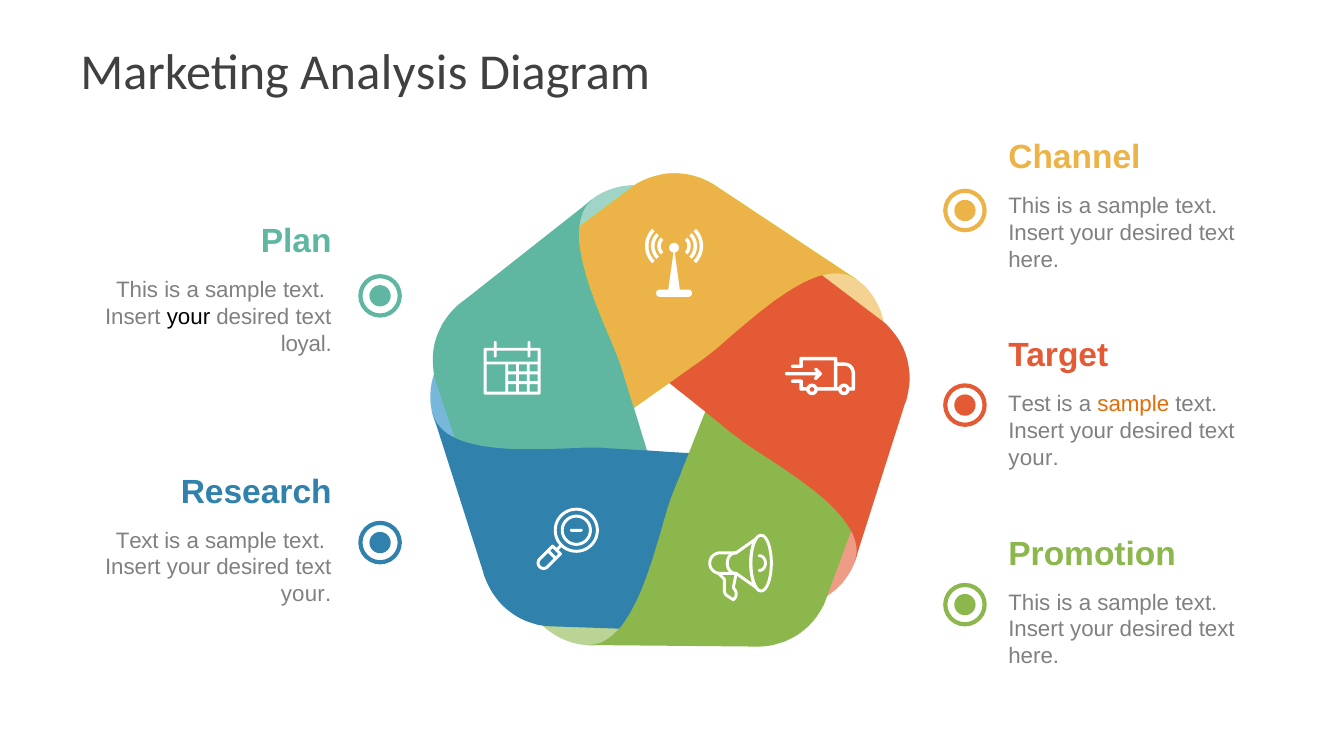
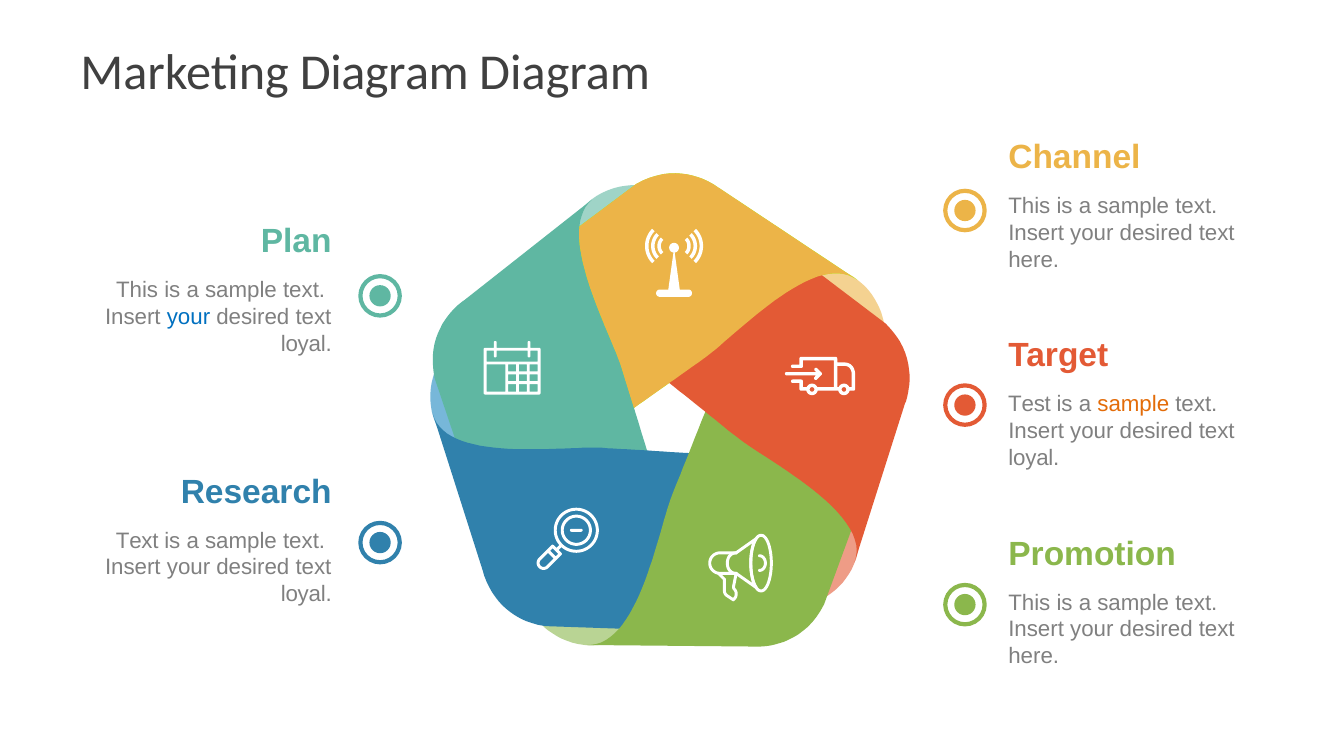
Marketing Analysis: Analysis -> Diagram
your at (189, 317) colour: black -> blue
your at (1034, 458): your -> loyal
your at (306, 594): your -> loyal
